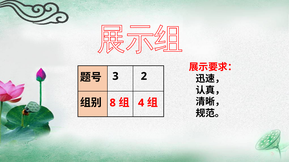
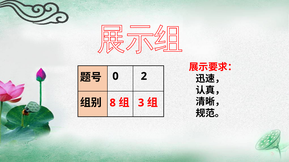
3: 3 -> 0
4: 4 -> 3
